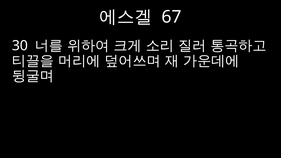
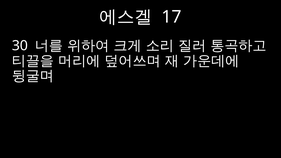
67: 67 -> 17
